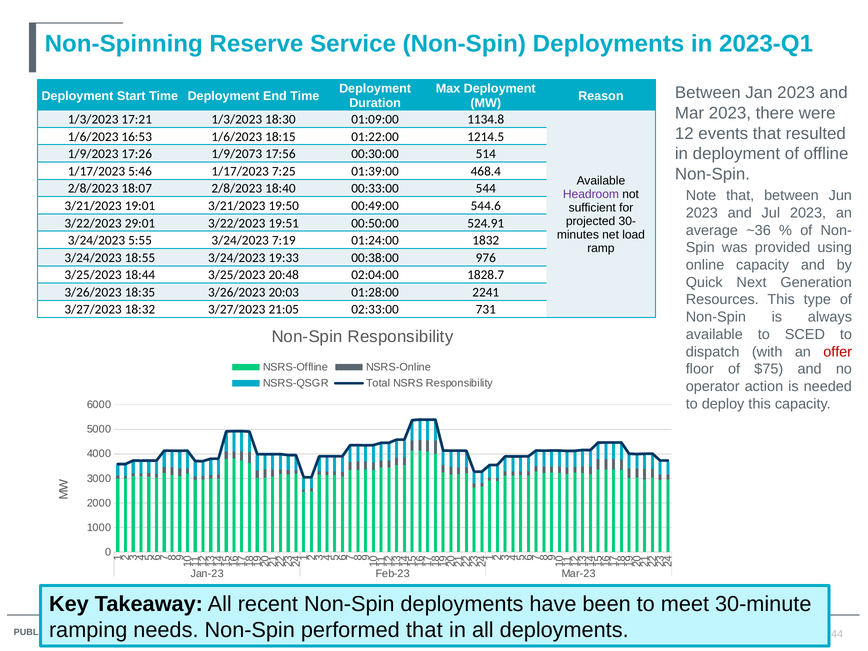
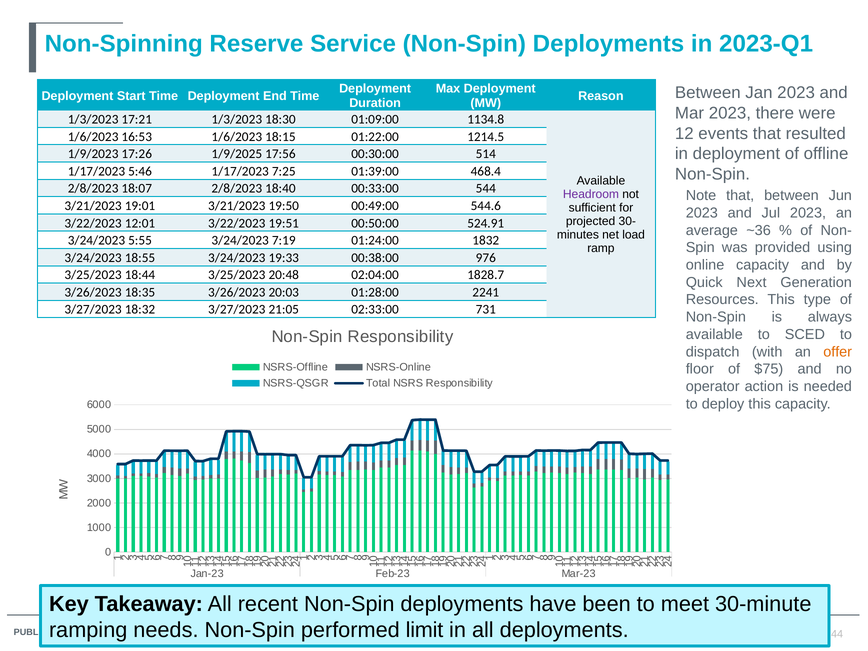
1/9/2073: 1/9/2073 -> 1/9/2025
29:01: 29:01 -> 12:01
offer colour: red -> orange
performed that: that -> limit
